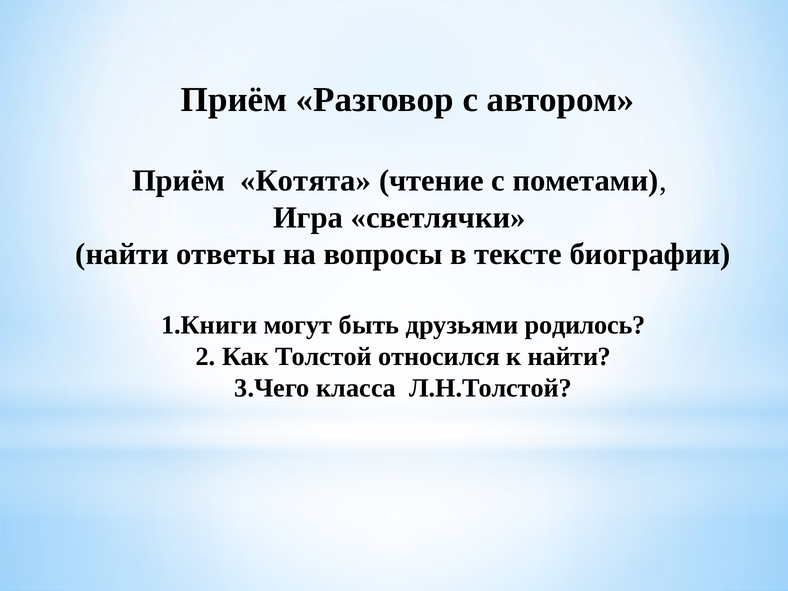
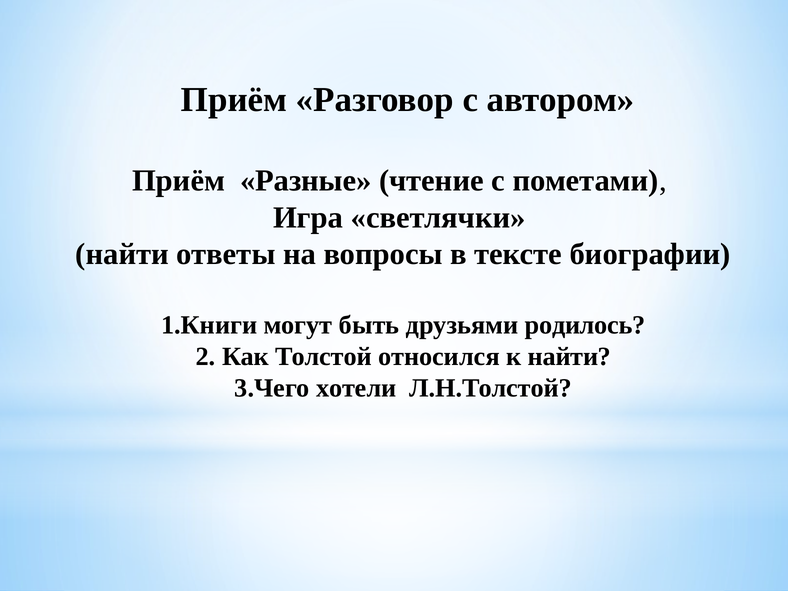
Котята: Котята -> Разные
класса: класса -> хотели
